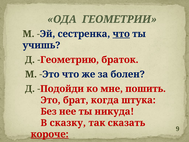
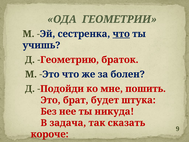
когда: когда -> будет
сказку: сказку -> задача
короче underline: present -> none
